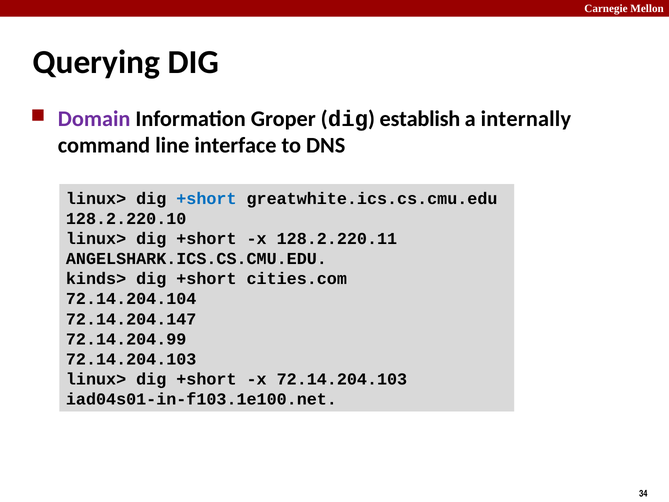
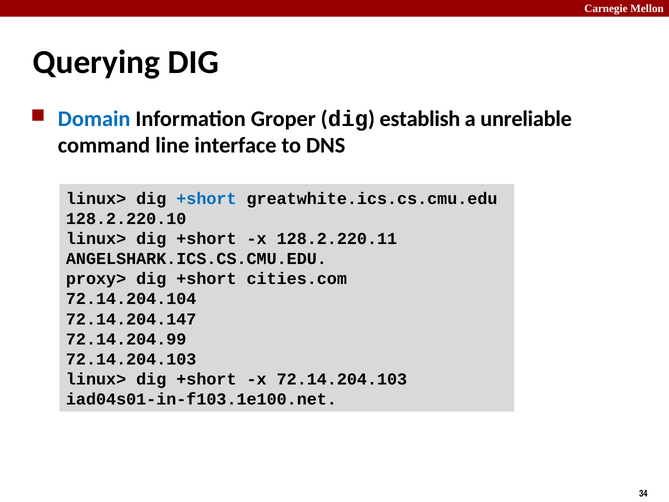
Domain colour: purple -> blue
internally: internally -> unreliable
kinds>: kinds> -> proxy>
